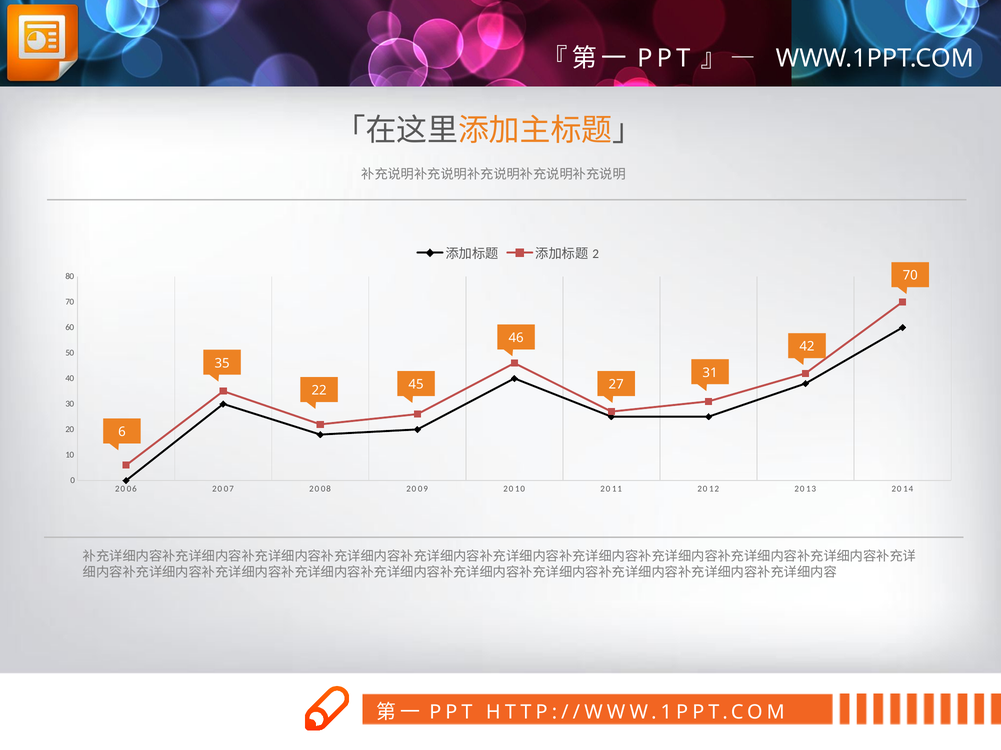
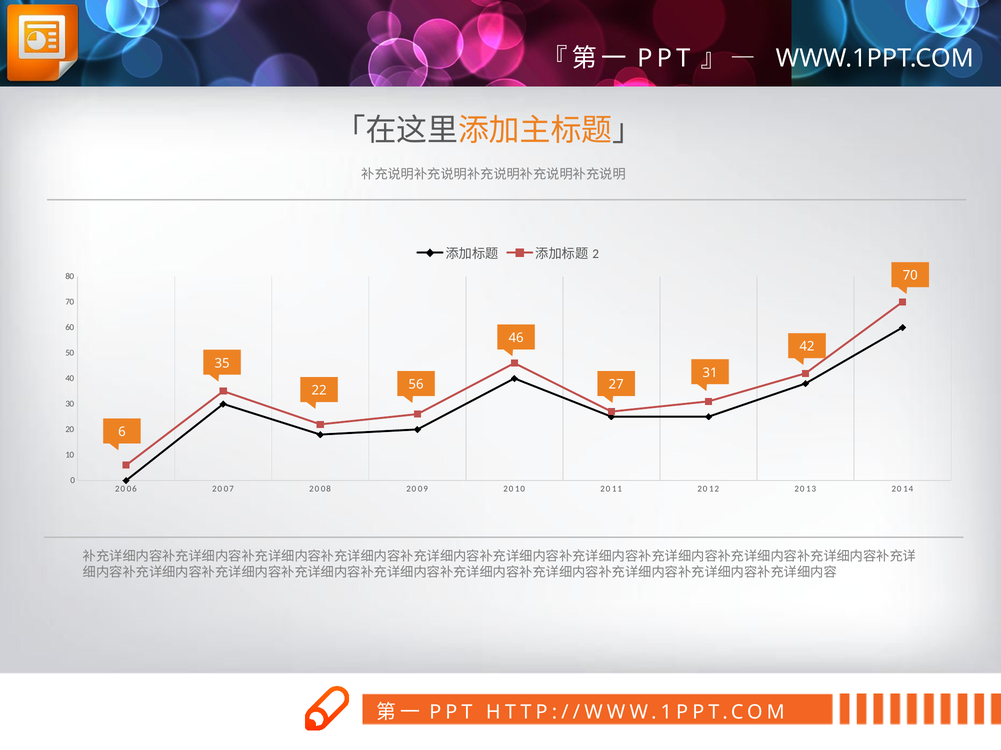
45: 45 -> 56
